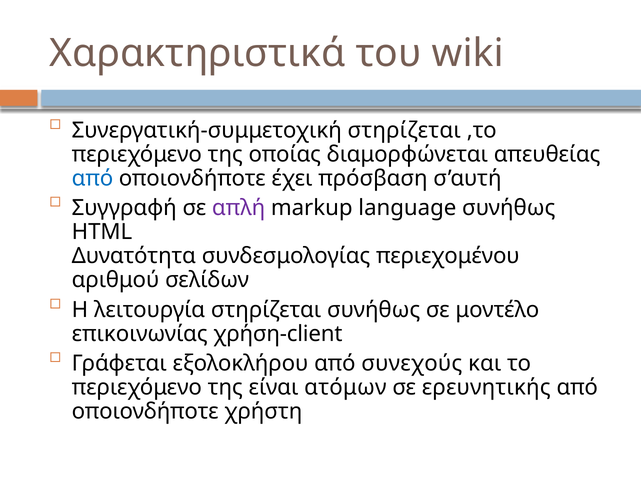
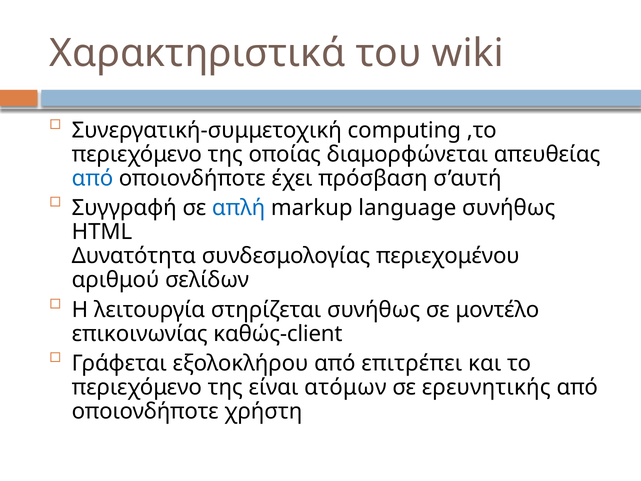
Συνεργατική-συμμετοχική στηρίζεται: στηρίζεται -> computing
απλή colour: purple -> blue
χρήση-client: χρήση-client -> καθώς-client
συνεχούς: συνεχούς -> επιτρέπει
